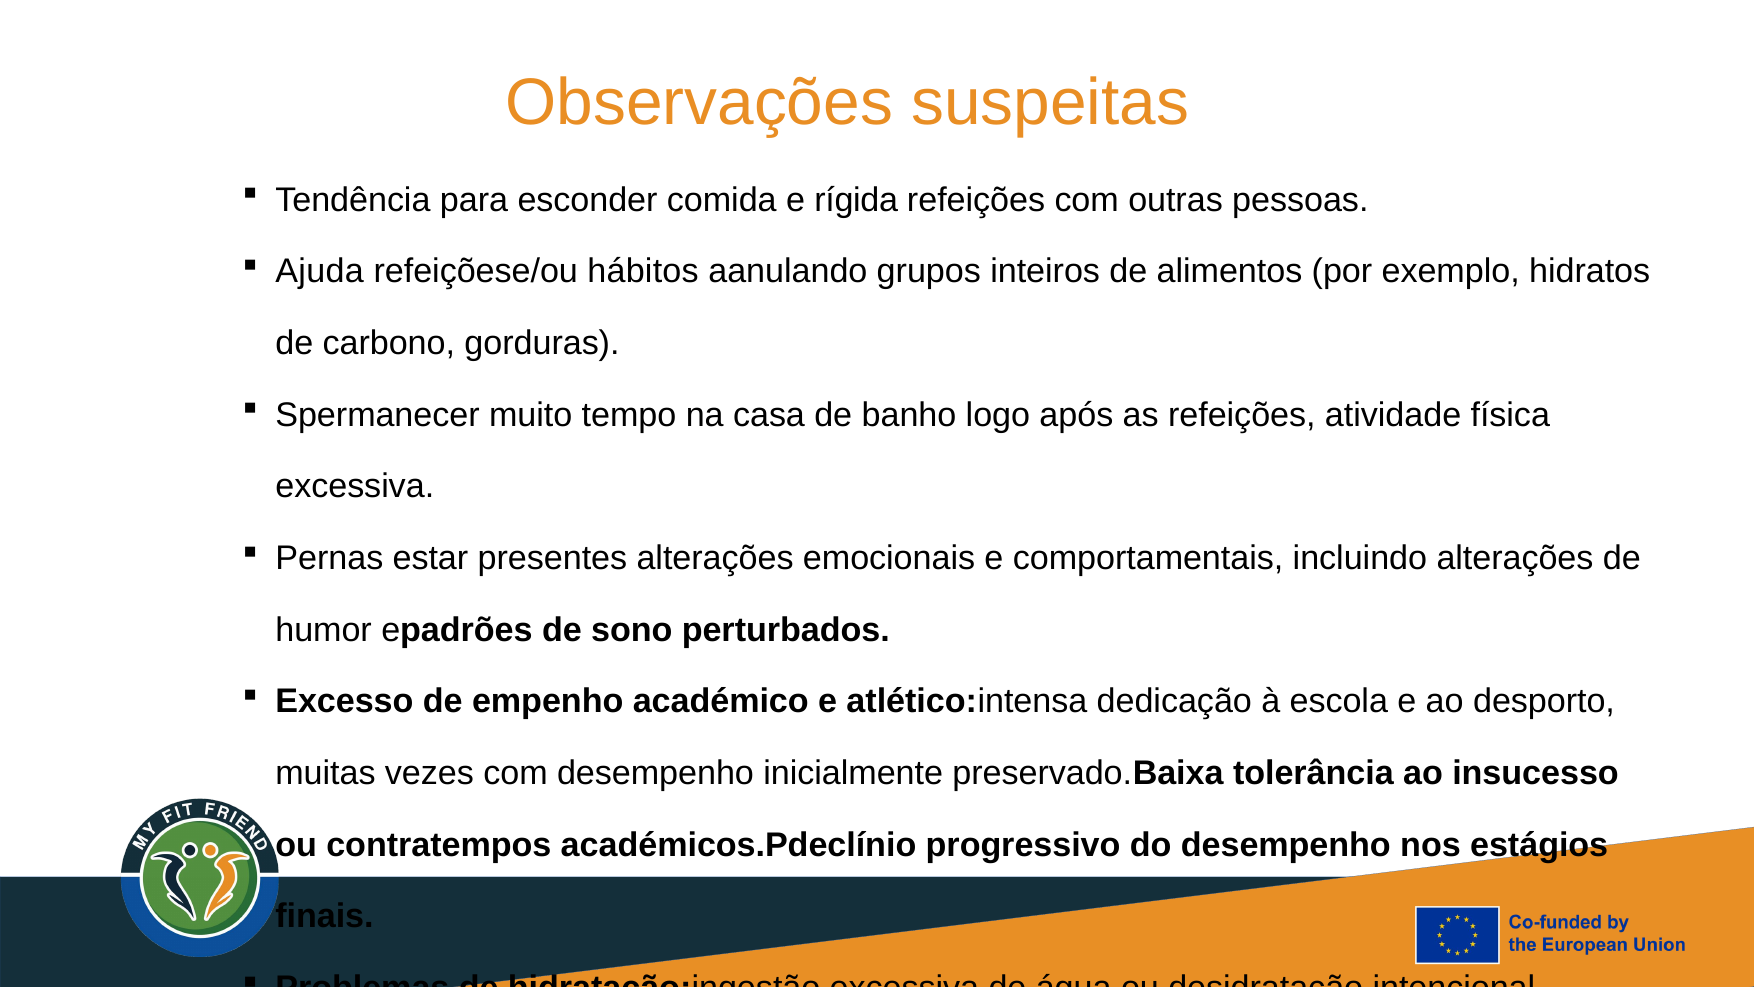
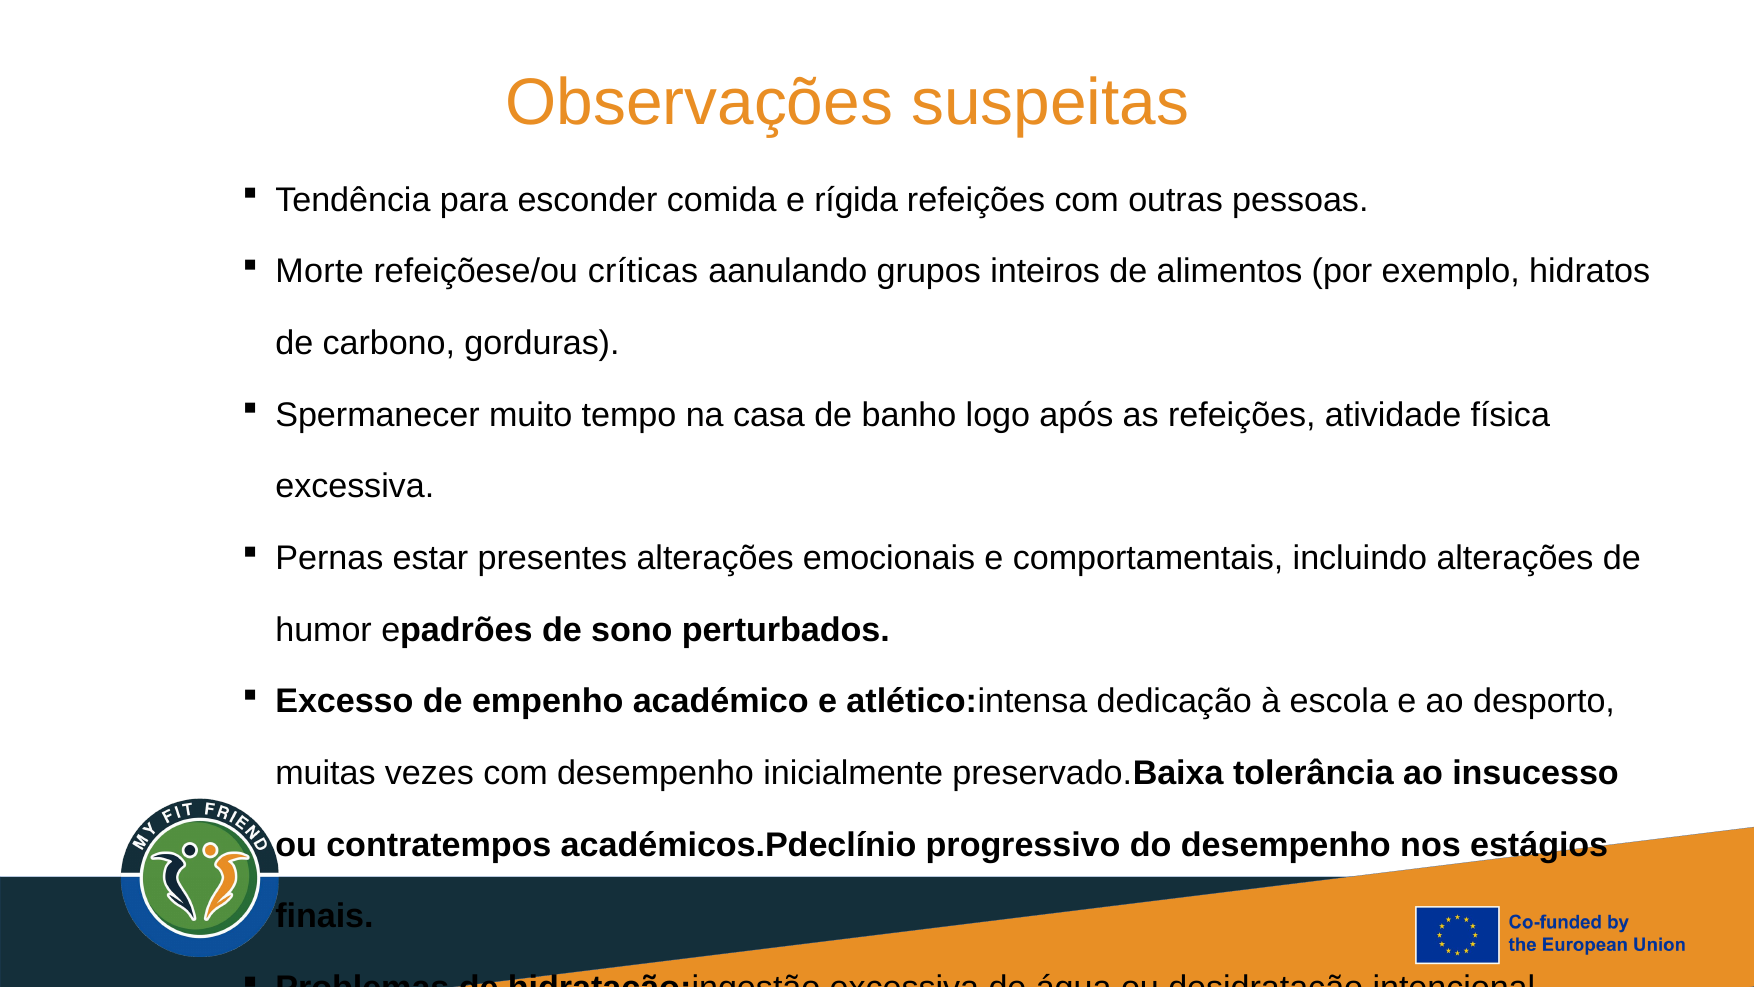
Ajuda: Ajuda -> Morte
hábitos: hábitos -> críticas
